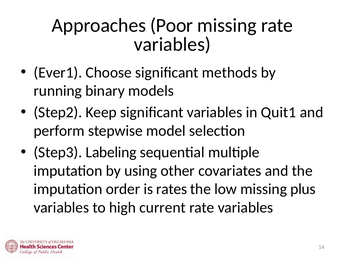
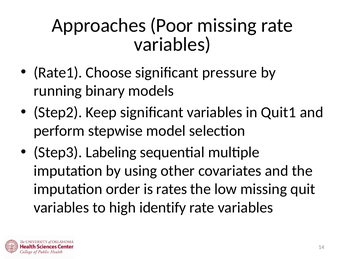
Ever1: Ever1 -> Rate1
methods: methods -> pressure
plus: plus -> quit
current: current -> identify
